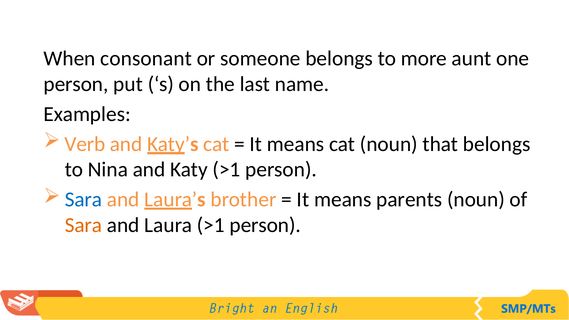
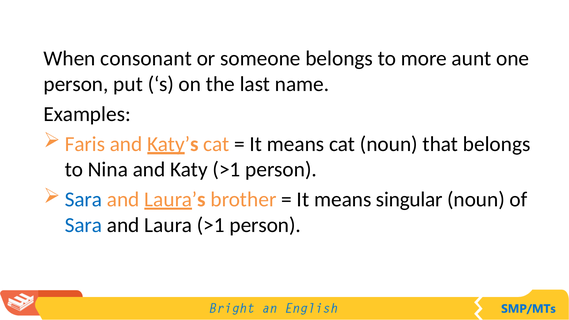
Verb: Verb -> Faris
parents: parents -> singular
Sara at (83, 225) colour: orange -> blue
